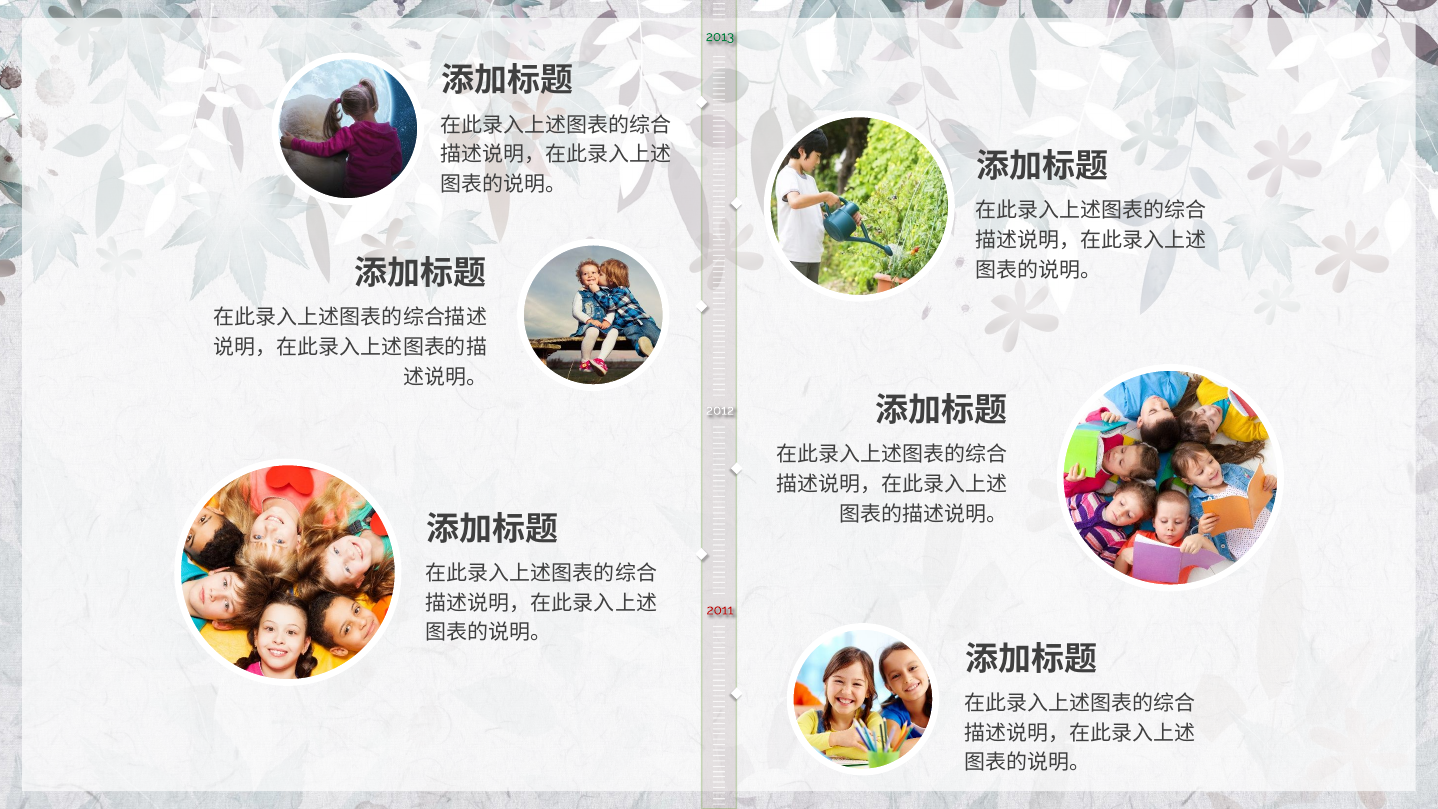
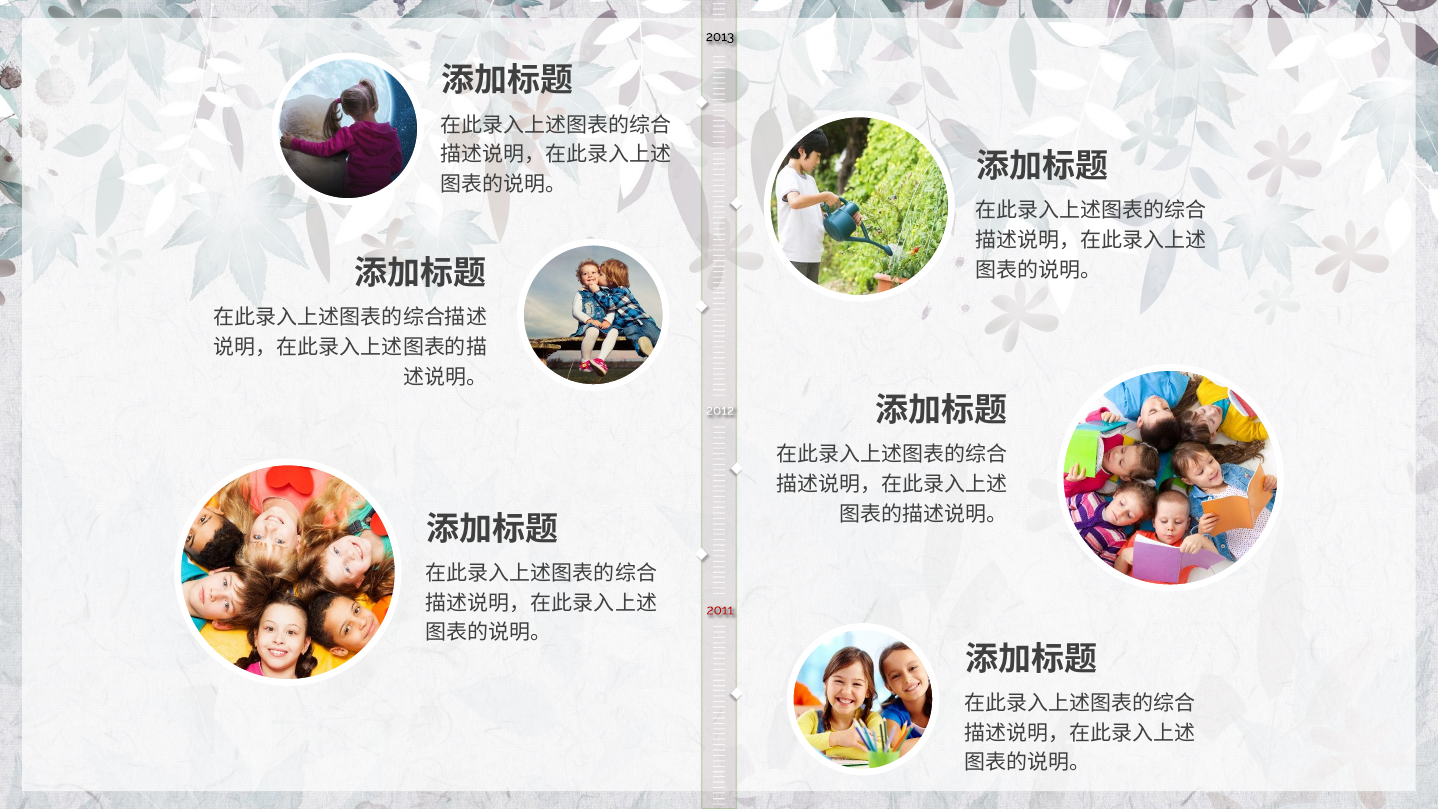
2013 colour: green -> black
